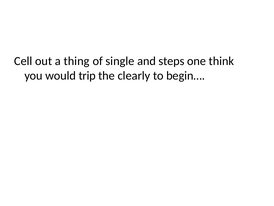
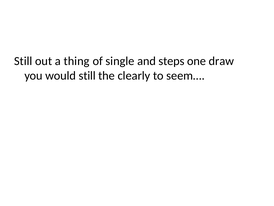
Cell at (23, 61): Cell -> Still
think: think -> draw
would trip: trip -> still
begin…: begin… -> seem…
